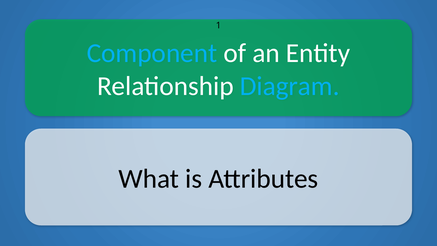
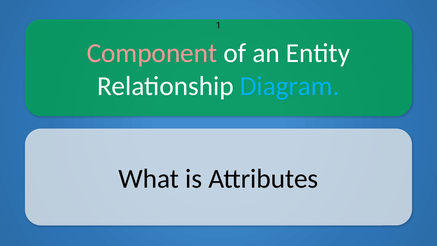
Component colour: light blue -> pink
